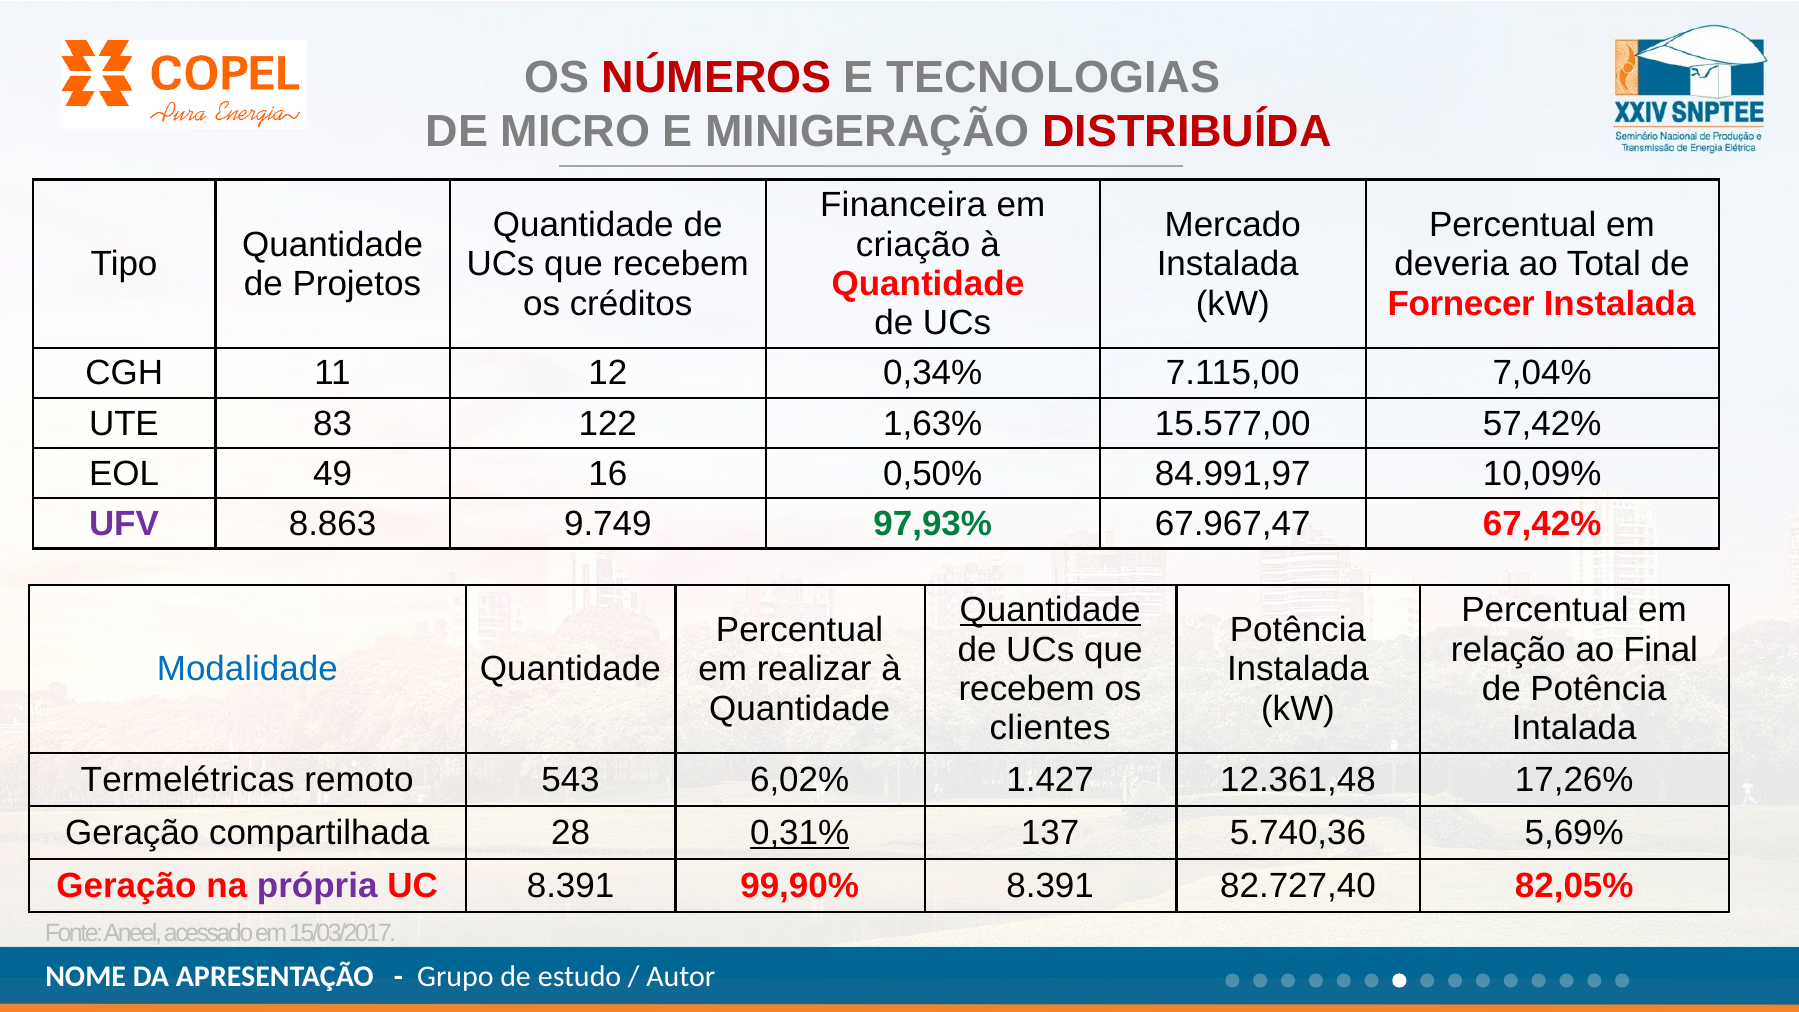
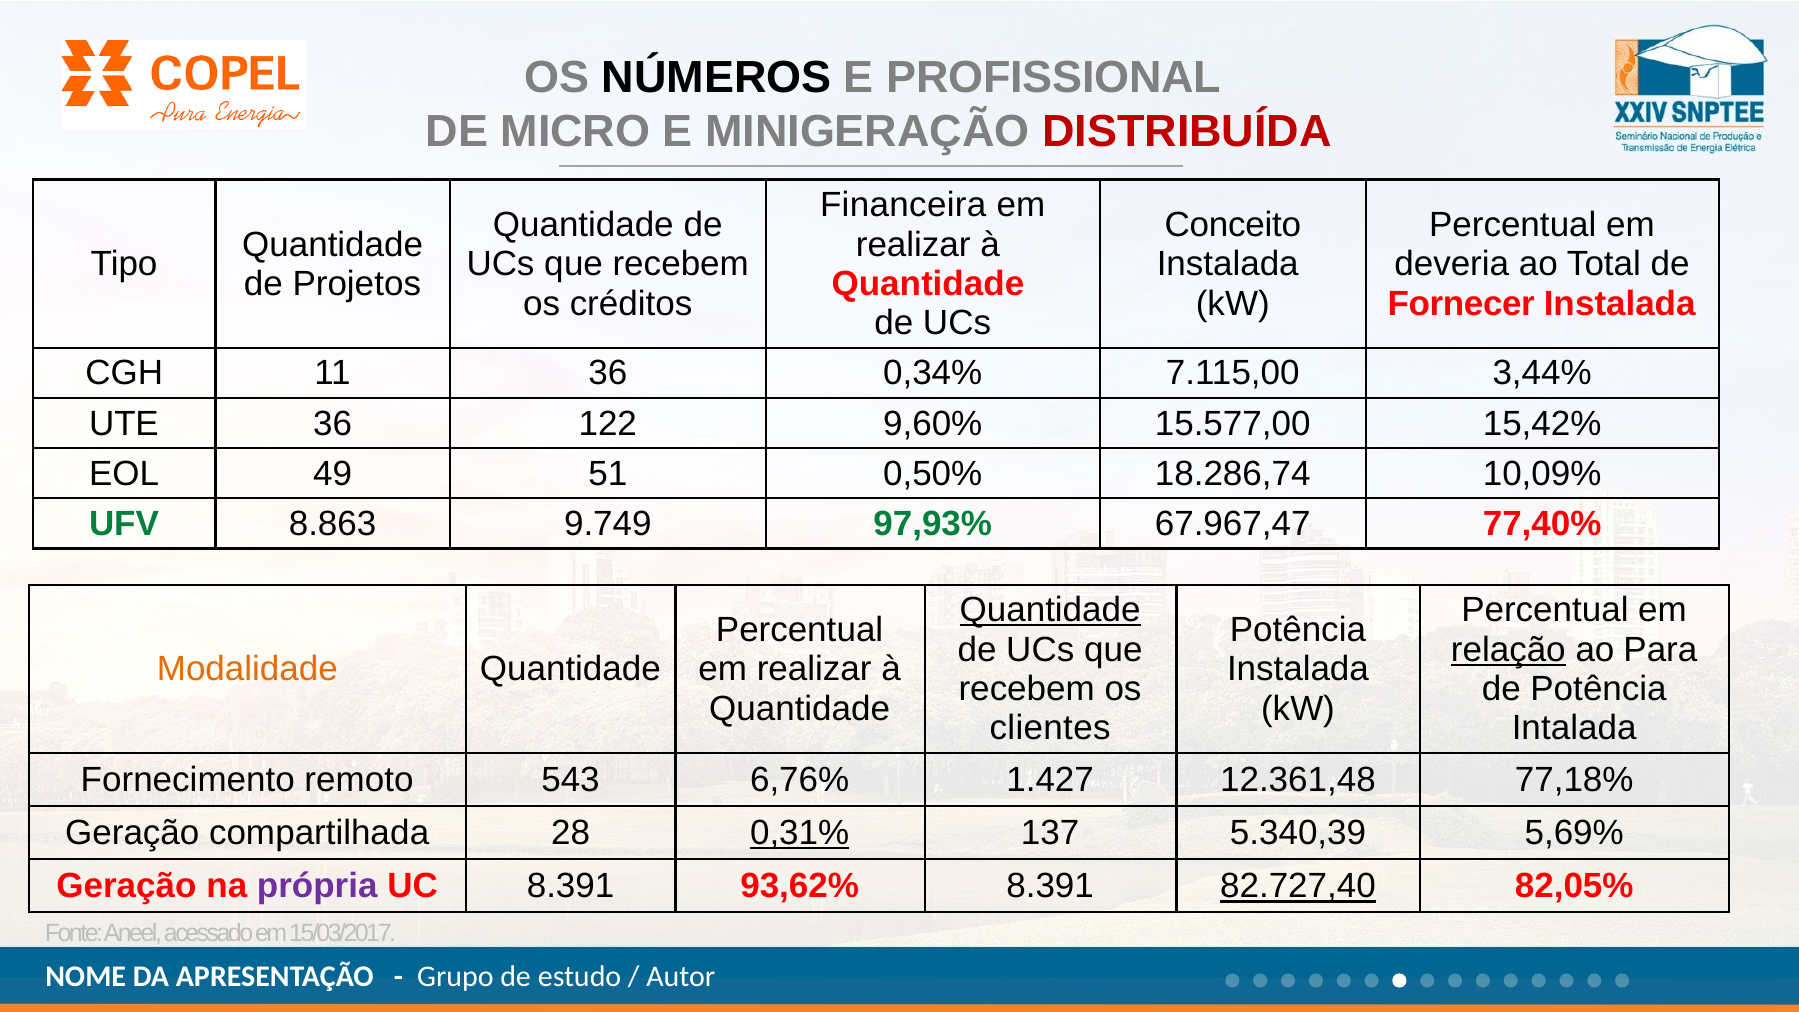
NÚMEROS colour: red -> black
TECNOLOGIAS: TECNOLOGIAS -> PROFISSIONAL
Mercado: Mercado -> Conceito
criação at (913, 244): criação -> realizar
11 12: 12 -> 36
7,04%: 7,04% -> 3,44%
UTE 83: 83 -> 36
1,63%: 1,63% -> 9,60%
57,42%: 57,42% -> 15,42%
16: 16 -> 51
84.991,97: 84.991,97 -> 18.286,74
UFV colour: purple -> green
67,42%: 67,42% -> 77,40%
relação underline: none -> present
Final: Final -> Para
Modalidade colour: blue -> orange
Termelétricas: Termelétricas -> Fornecimento
6,02%: 6,02% -> 6,76%
17,26%: 17,26% -> 77,18%
5.740,36: 5.740,36 -> 5.340,39
99,90%: 99,90% -> 93,62%
82.727,40 underline: none -> present
